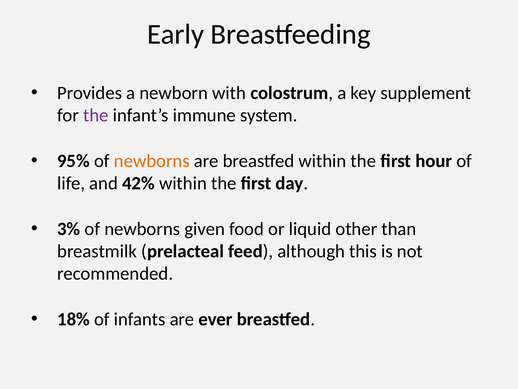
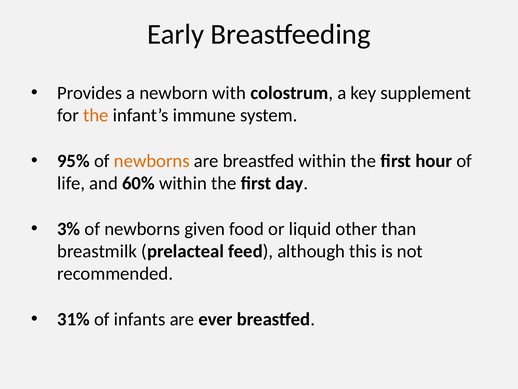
the at (96, 115) colour: purple -> orange
42%: 42% -> 60%
18%: 18% -> 31%
